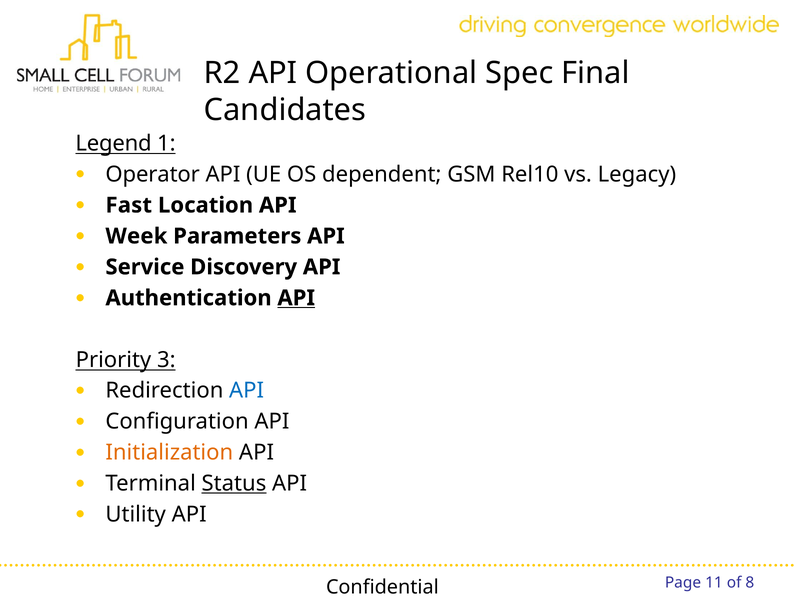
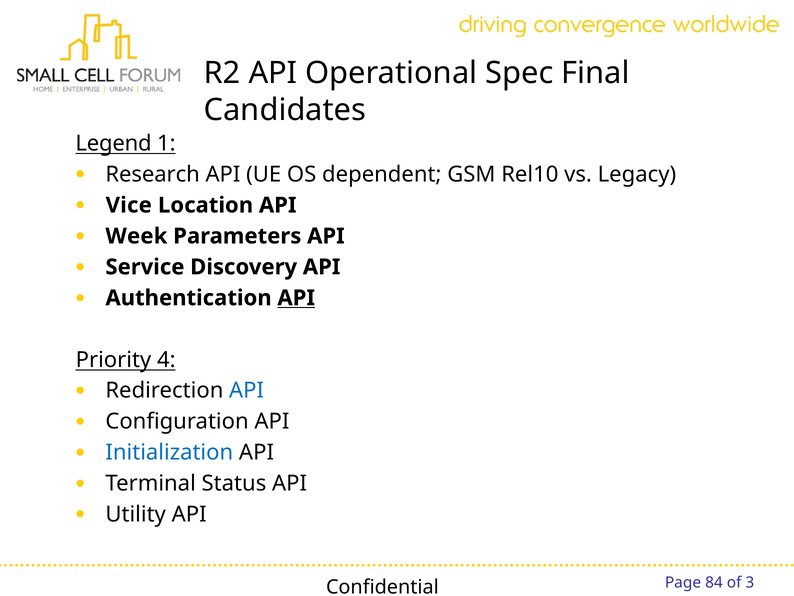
Operator: Operator -> Research
Fast: Fast -> Vice
3: 3 -> 4
Initialization colour: orange -> blue
Status underline: present -> none
11: 11 -> 84
8: 8 -> 3
